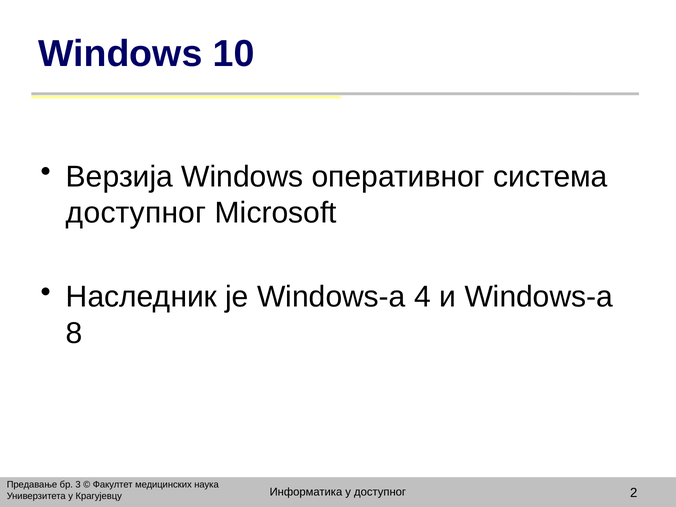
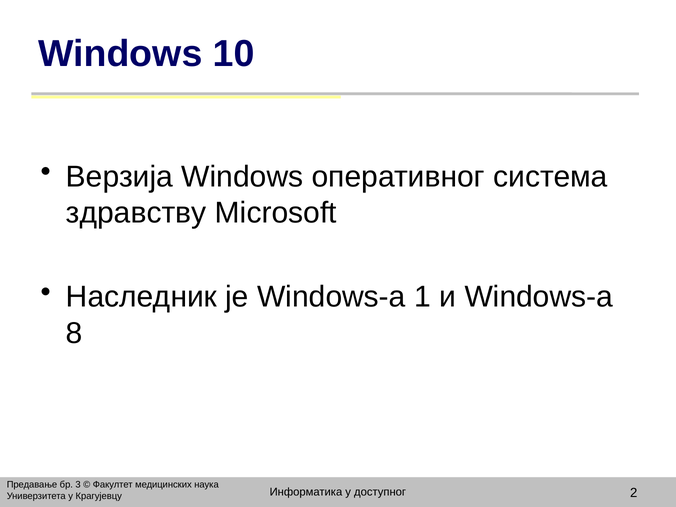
доступног at (136, 213): доступног -> здравству
4: 4 -> 1
